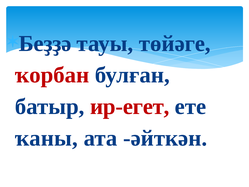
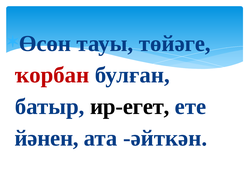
Беҙҙә: Беҙҙә -> Өсөн
ир-егет colour: red -> black
ҡаны: ҡаны -> йәнен
